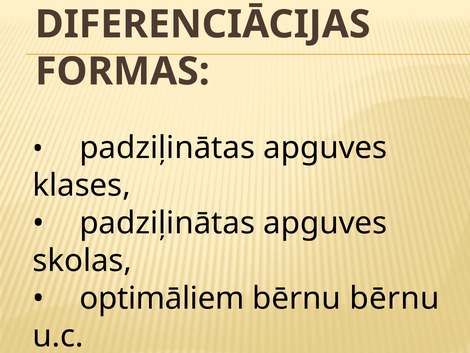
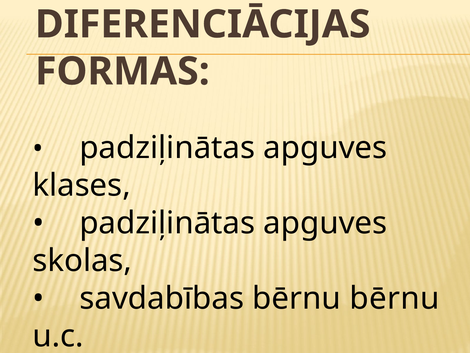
optimāliem: optimāliem -> savdabības
